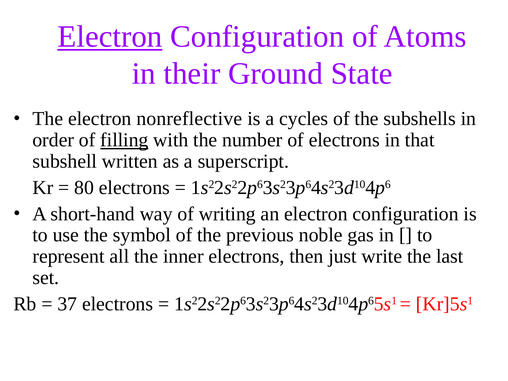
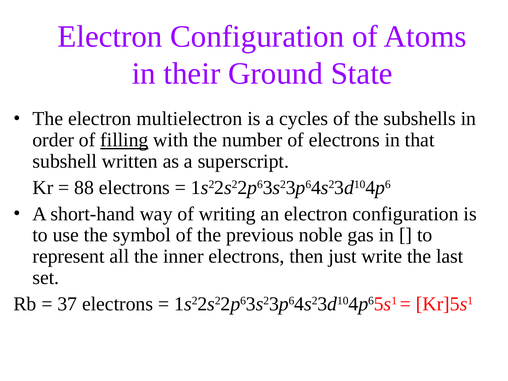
Electron at (110, 36) underline: present -> none
nonreflective: nonreflective -> multielectron
80: 80 -> 88
